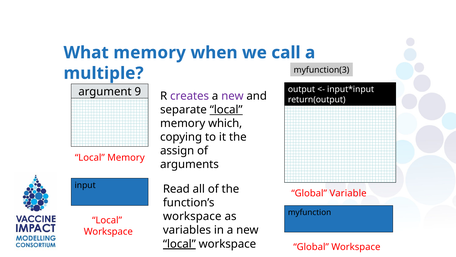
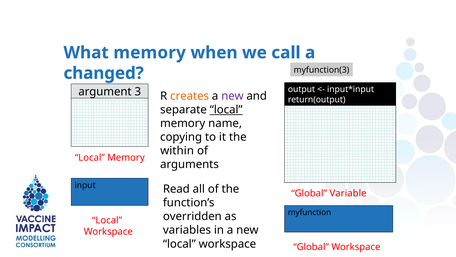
multiple: multiple -> changed
9: 9 -> 3
creates colour: purple -> orange
which: which -> name
assign: assign -> within
workspace at (192, 216): workspace -> overridden
local at (179, 243) underline: present -> none
